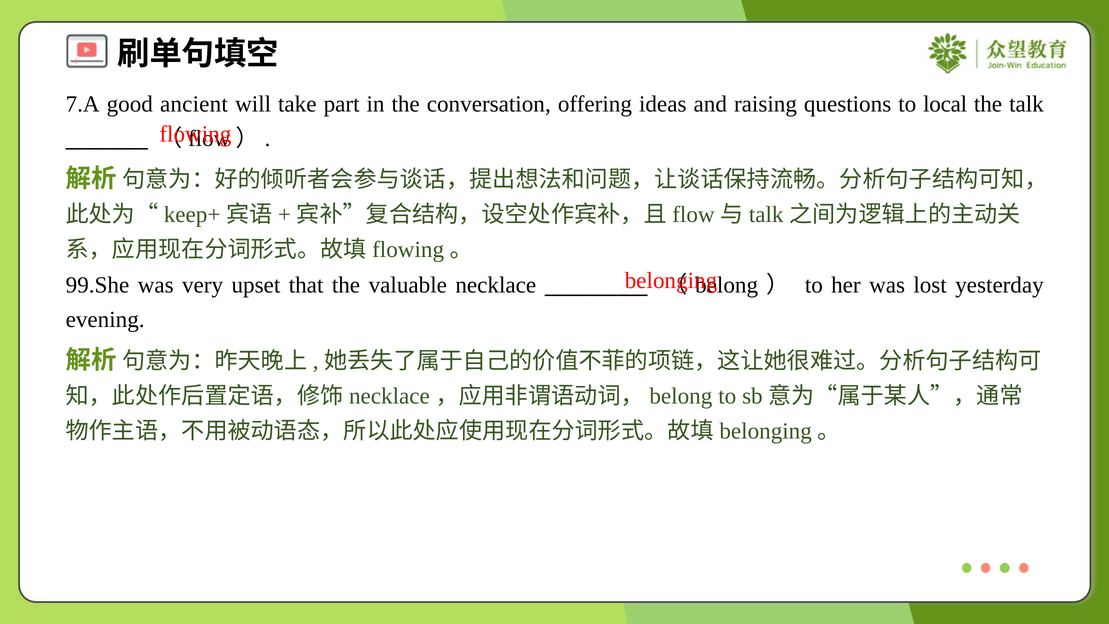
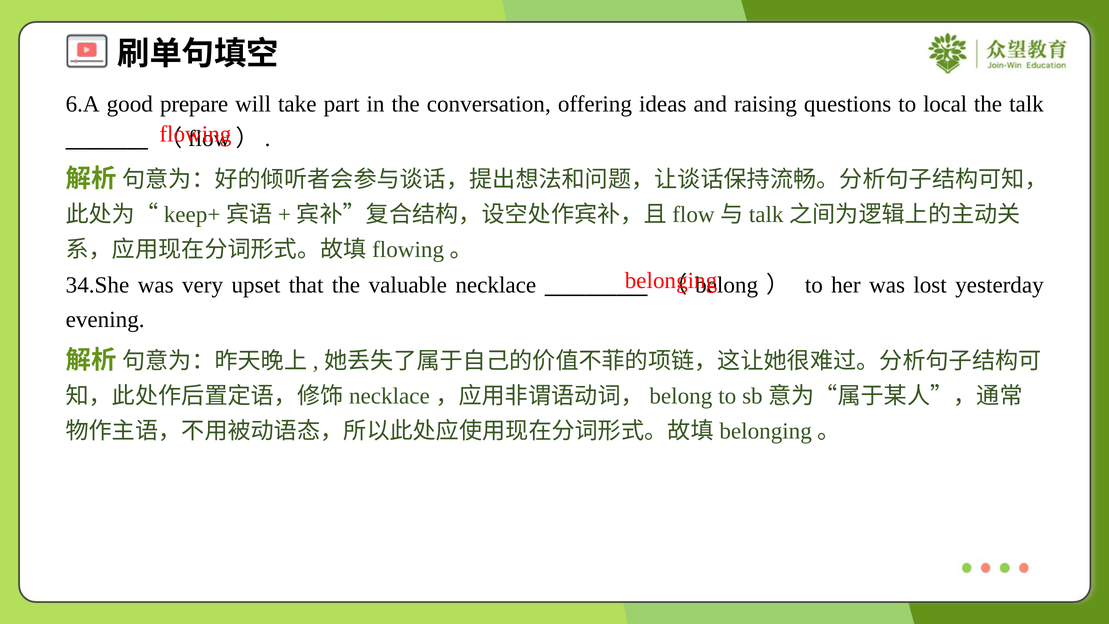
7.A: 7.A -> 6.A
ancient: ancient -> prepare
99.She: 99.She -> 34.She
